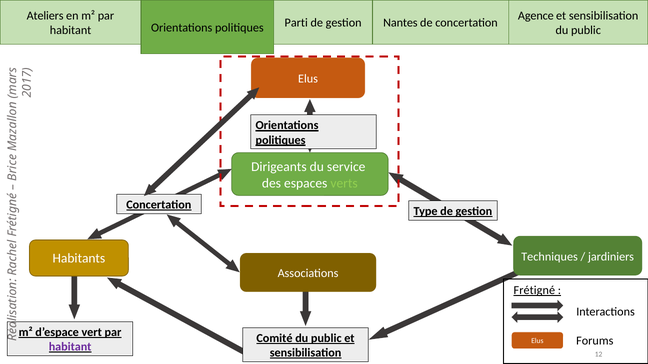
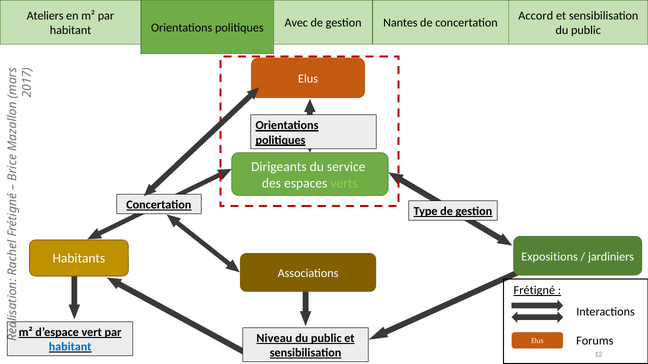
Agence: Agence -> Accord
Parti: Parti -> Avec
Techniques: Techniques -> Expositions
Comité: Comité -> Niveau
habitant at (70, 347) colour: purple -> blue
